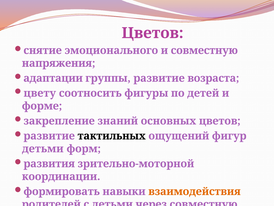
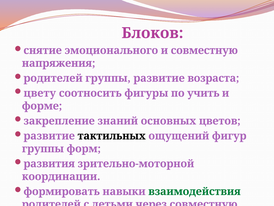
Цветов at (153, 33): Цветов -> Блоков
адаптации at (53, 78): адаптации -> родителей
детей: детей -> учить
детьми at (43, 148): детьми -> группы
взаимодействия colour: orange -> green
